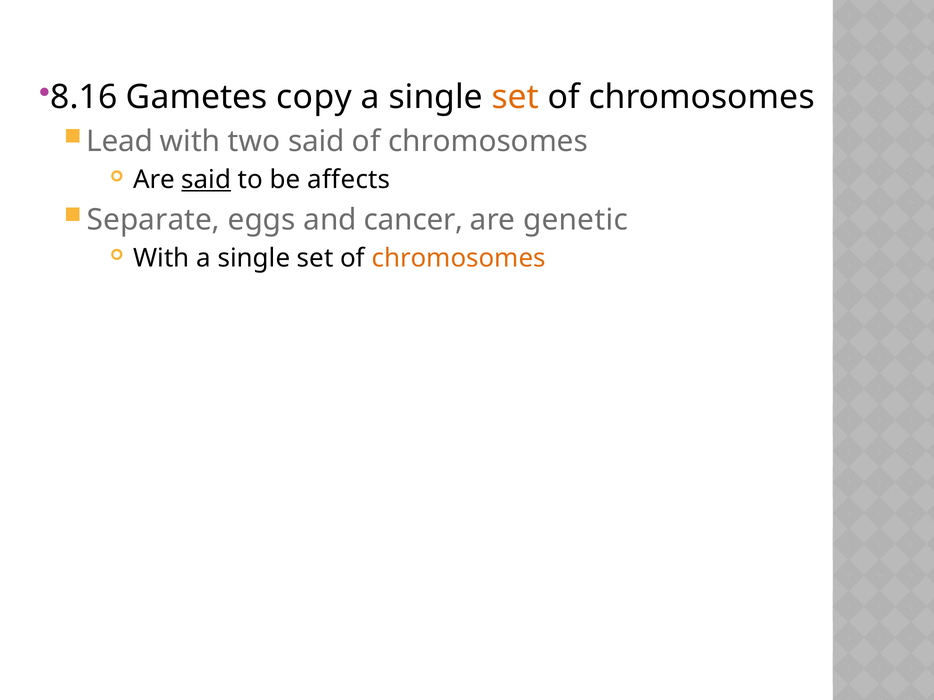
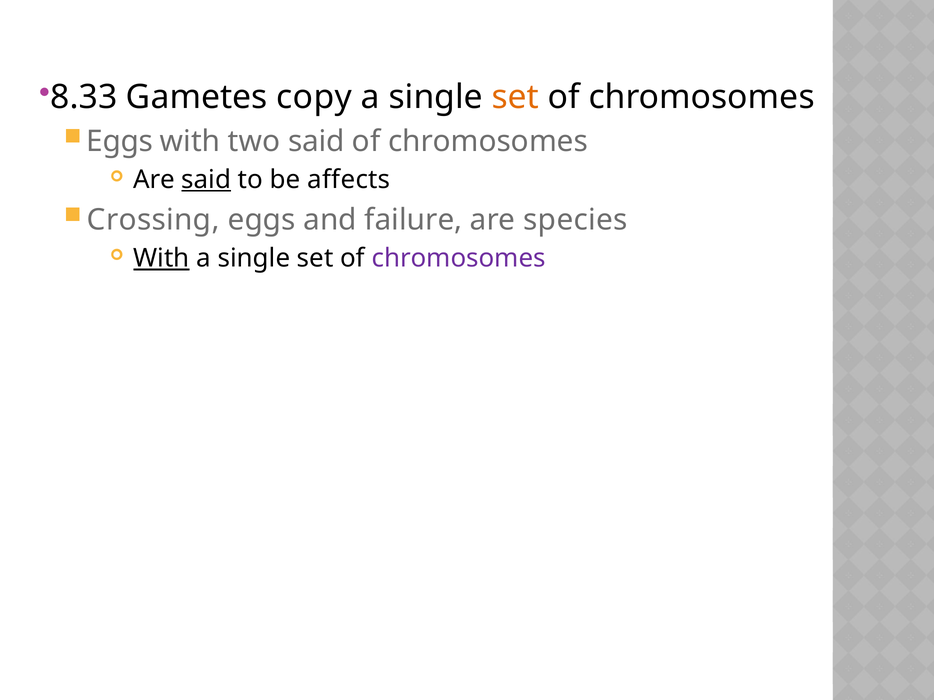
8.16: 8.16 -> 8.33
Lead at (120, 142): Lead -> Eggs
Separate: Separate -> Crossing
cancer: cancer -> failure
genetic: genetic -> species
With at (161, 259) underline: none -> present
chromosomes at (459, 259) colour: orange -> purple
